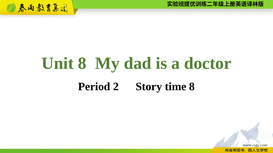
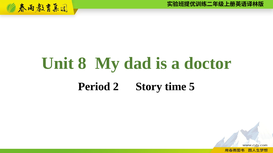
time 8: 8 -> 5
